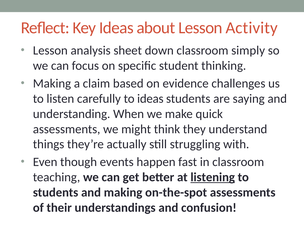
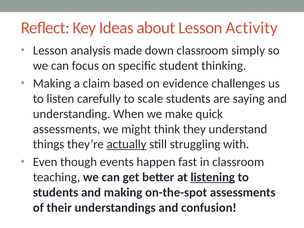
sheet: sheet -> made
to ideas: ideas -> scale
actually underline: none -> present
